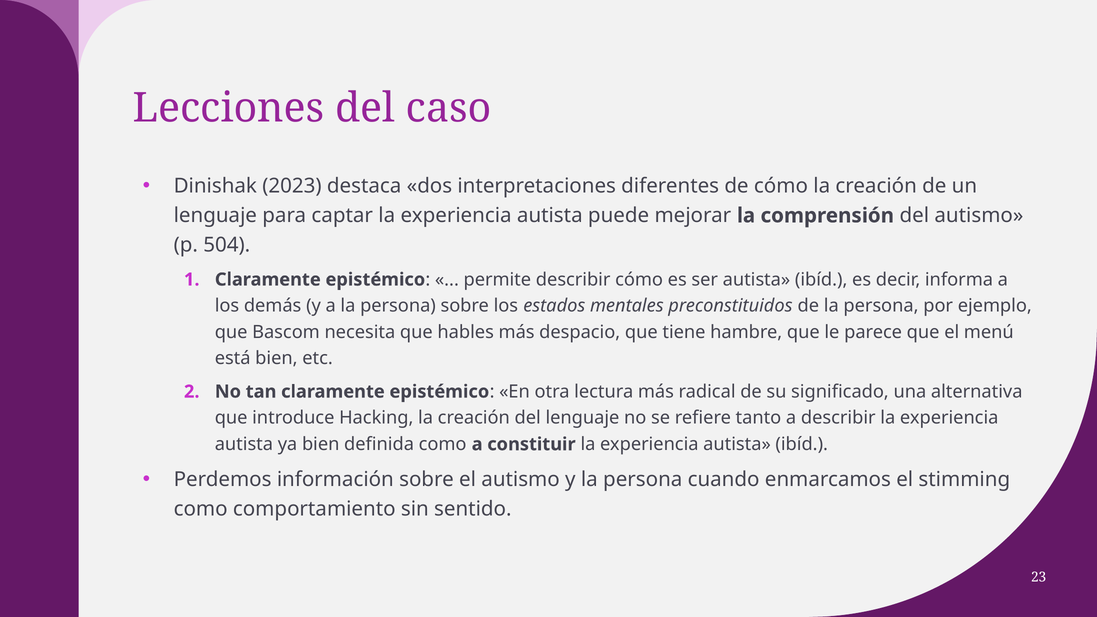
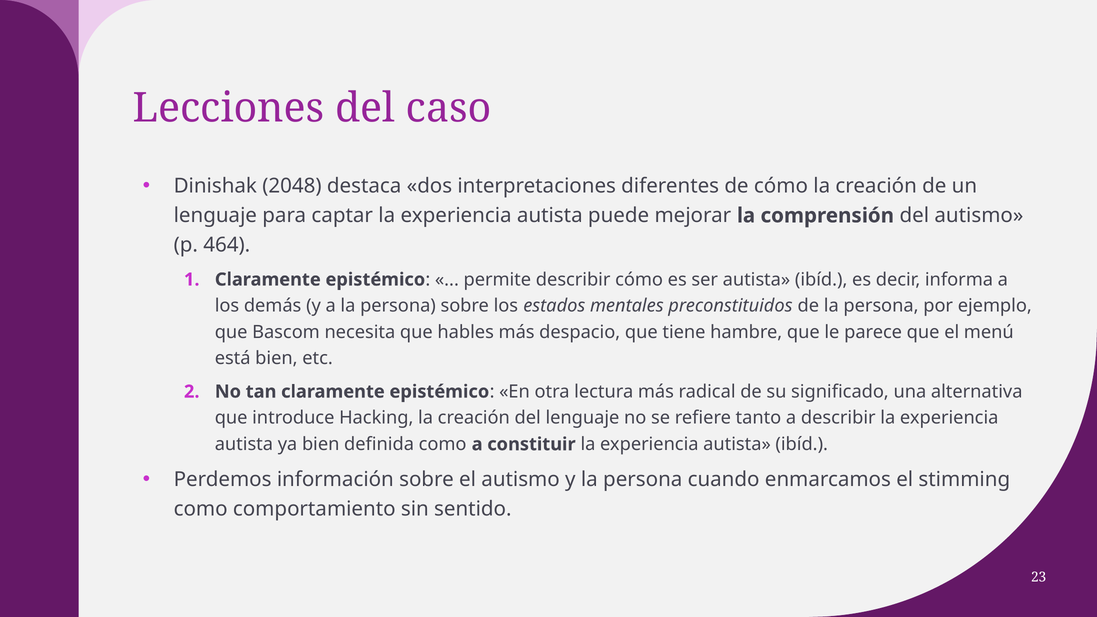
2023: 2023 -> 2048
504: 504 -> 464
